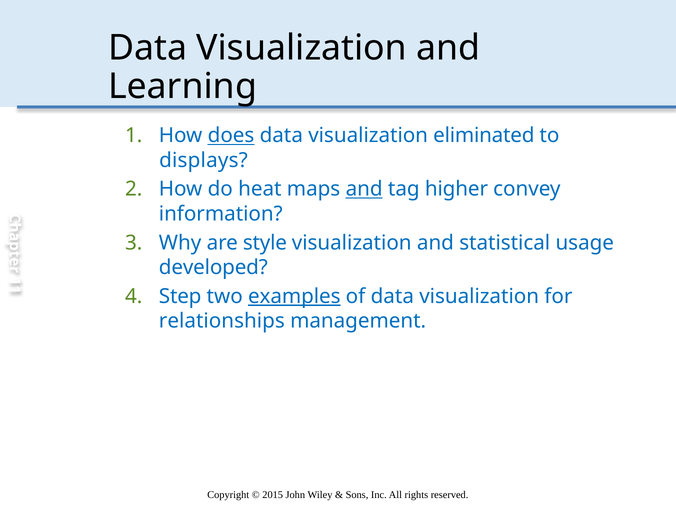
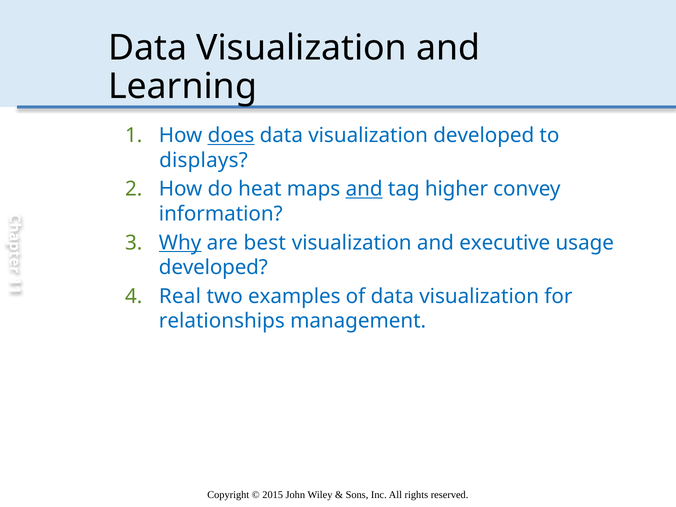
visualization eliminated: eliminated -> developed
Why underline: none -> present
style: style -> best
statistical: statistical -> executive
Step: Step -> Real
examples underline: present -> none
